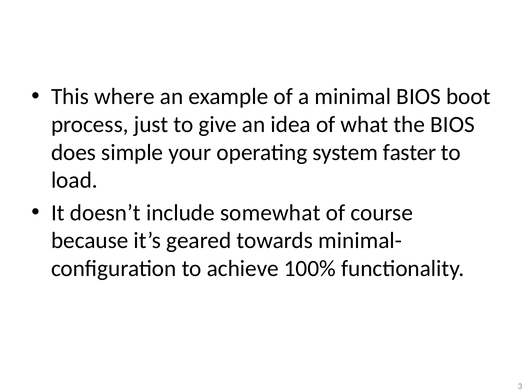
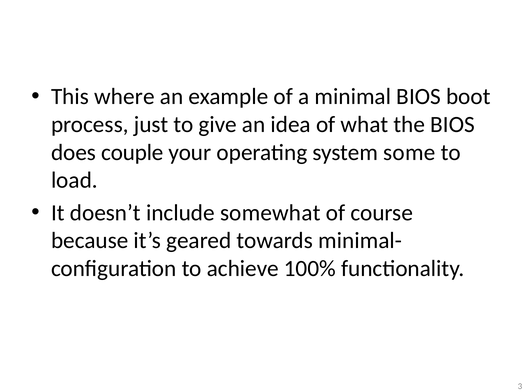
simple: simple -> couple
faster: faster -> some
